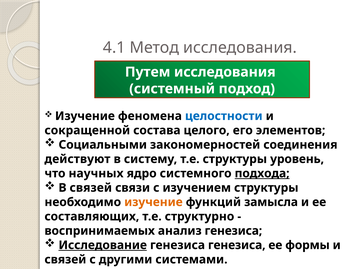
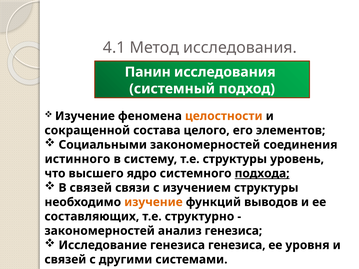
Путем: Путем -> Панин
целостности colour: blue -> orange
действуют: действуют -> истинного
научных: научных -> высшего
замысла: замысла -> выводов
воспринимаемых at (100, 231): воспринимаемых -> закономерностей
Исследование underline: present -> none
формы: формы -> уровня
